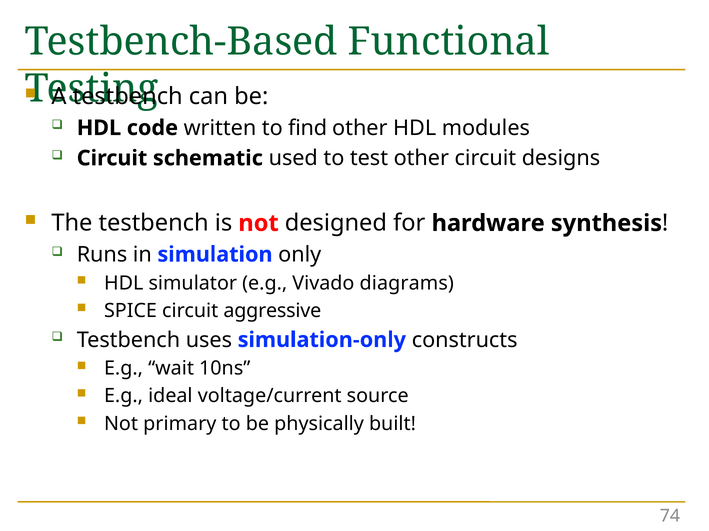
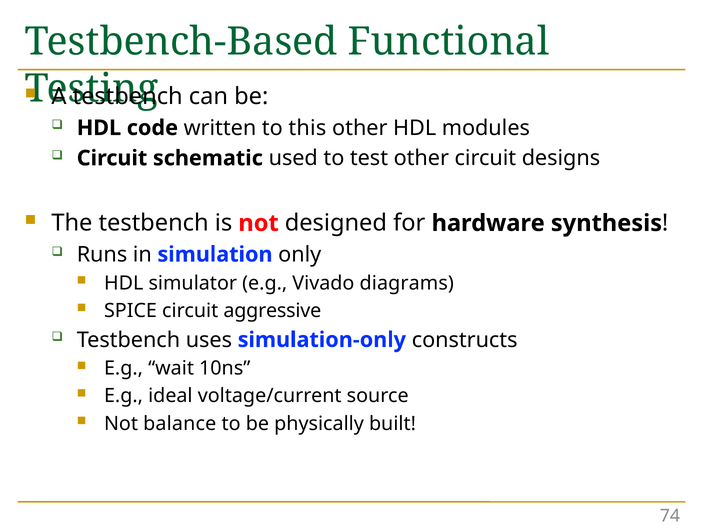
find: find -> this
primary: primary -> balance
